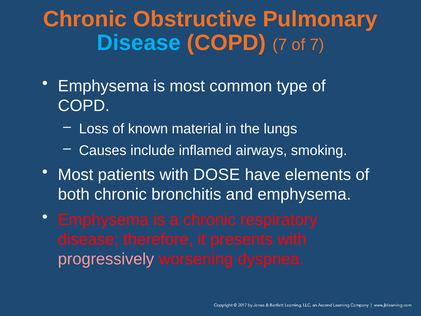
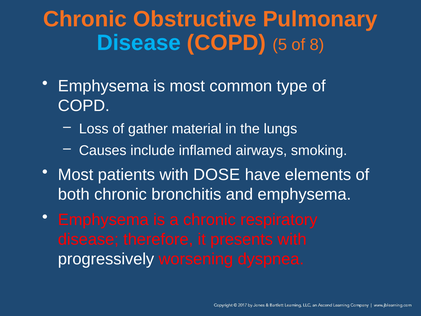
COPD 7: 7 -> 5
of 7: 7 -> 8
known: known -> gather
progressively colour: pink -> white
